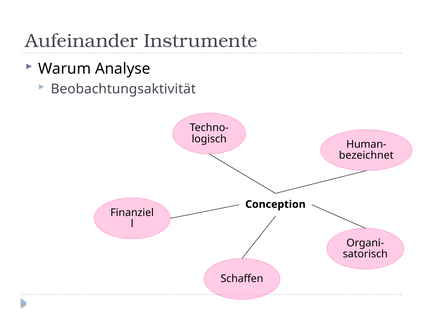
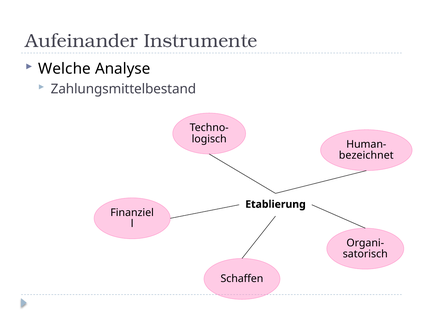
Warum: Warum -> Welche
Beobachtungsaktivität: Beobachtungsaktivität -> Zahlungsmittelbestand
Conception: Conception -> Etablierung
